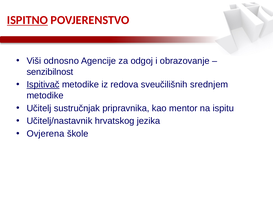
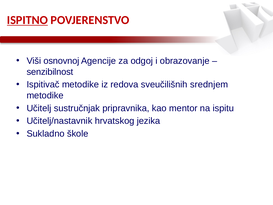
odnosno: odnosno -> osnovnoj
Ispitivač underline: present -> none
Ovjerena: Ovjerena -> Sukladno
